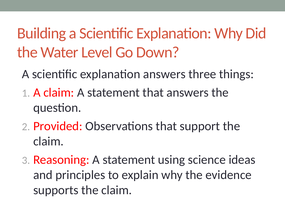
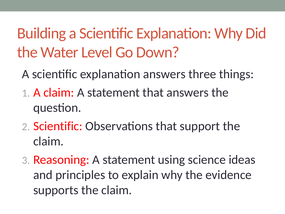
Provided at (58, 126): Provided -> Scientific
